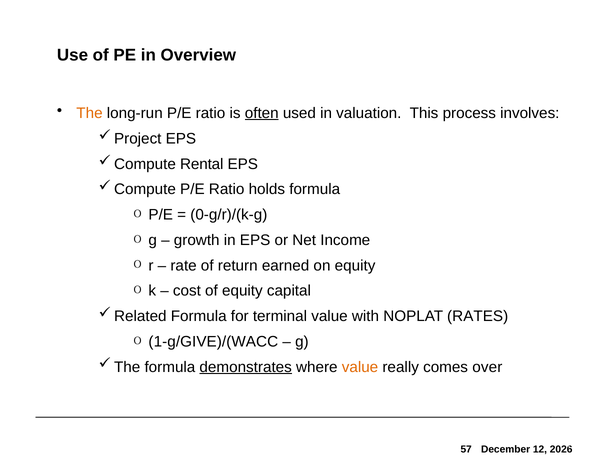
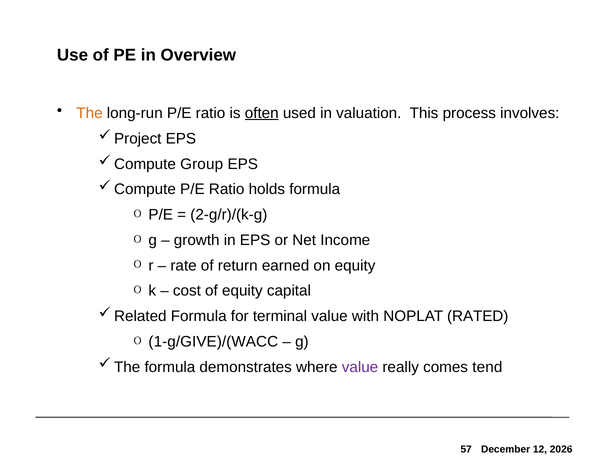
Rental: Rental -> Group
0-g/r)/(k-g: 0-g/r)/(k-g -> 2-g/r)/(k-g
RATES: RATES -> RATED
demonstrates underline: present -> none
value at (360, 367) colour: orange -> purple
over: over -> tend
